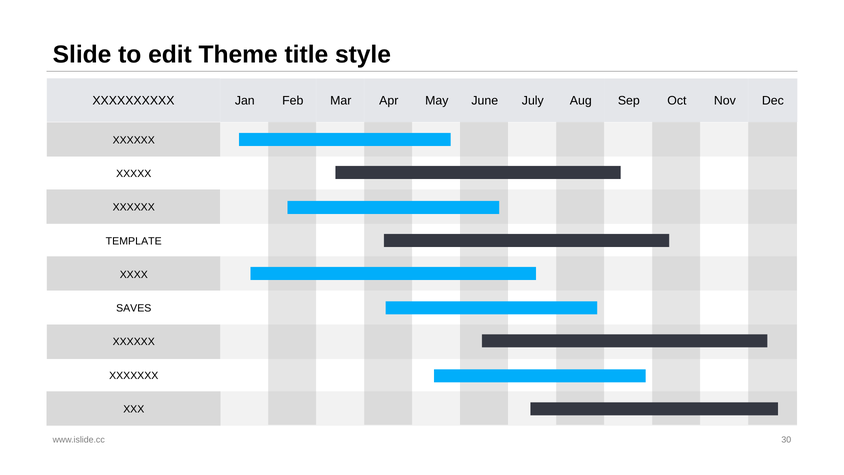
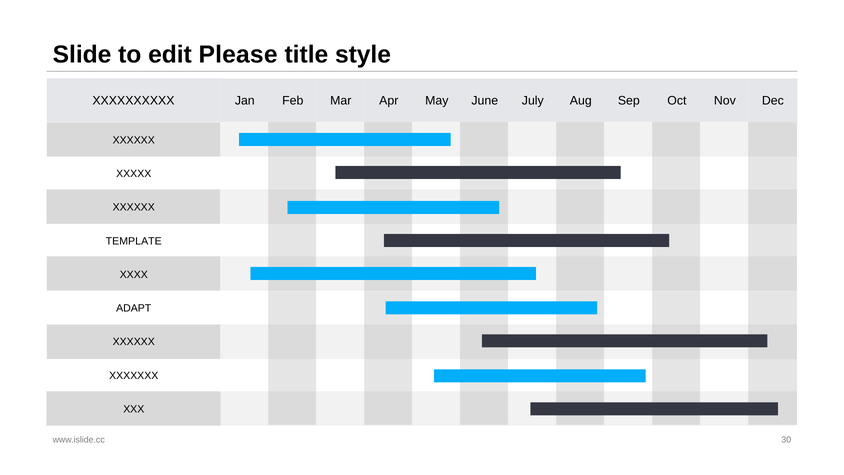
Theme: Theme -> Please
SAVES: SAVES -> ADAPT
